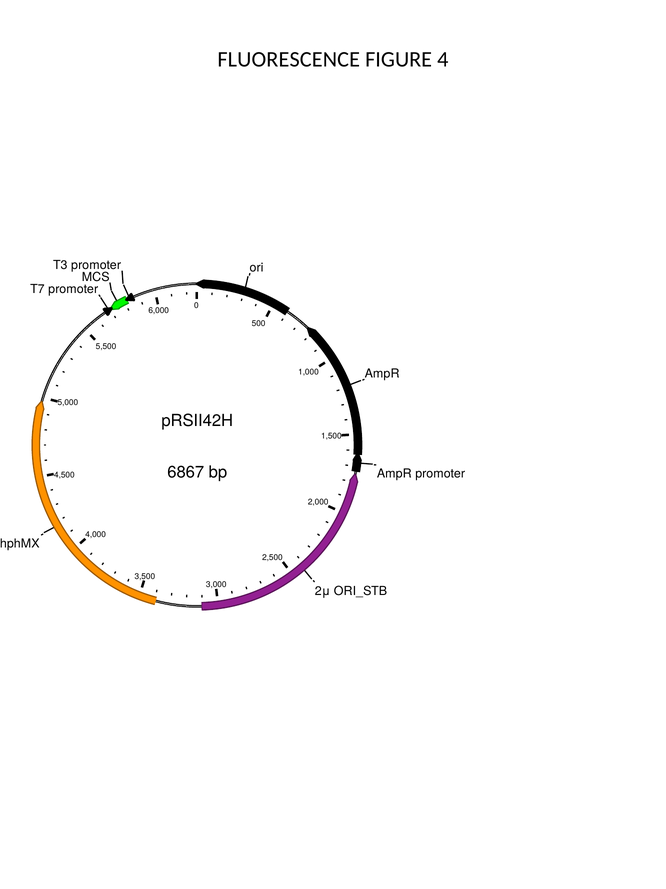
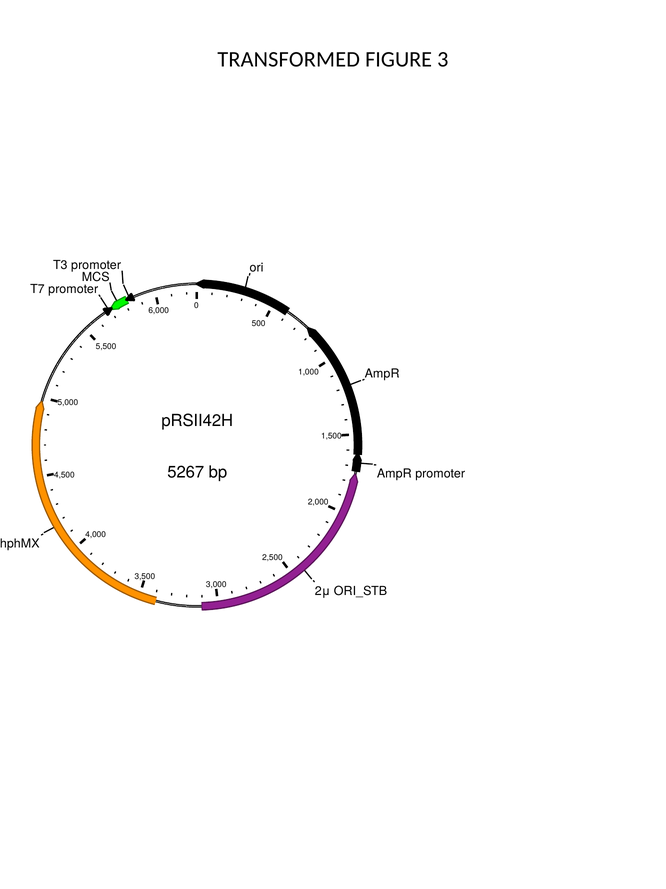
FLUORESCENCE: FLUORESCENCE -> TRANSFORMED
4: 4 -> 3
6867: 6867 -> 5267
